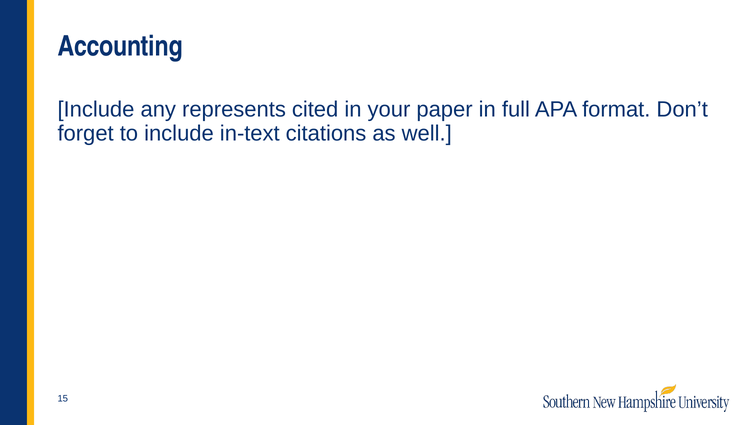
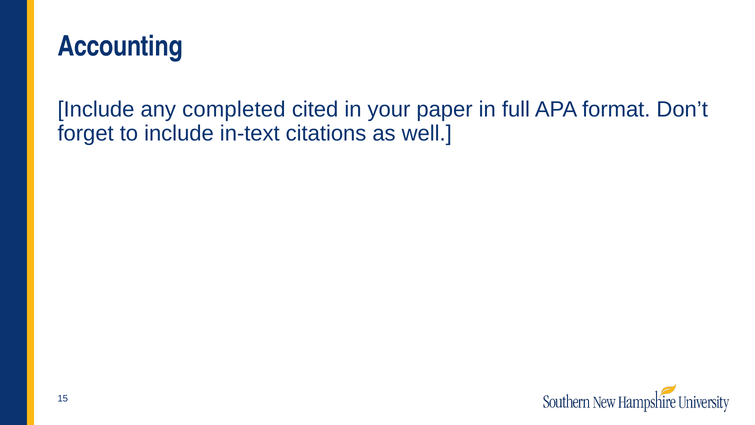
represents: represents -> completed
